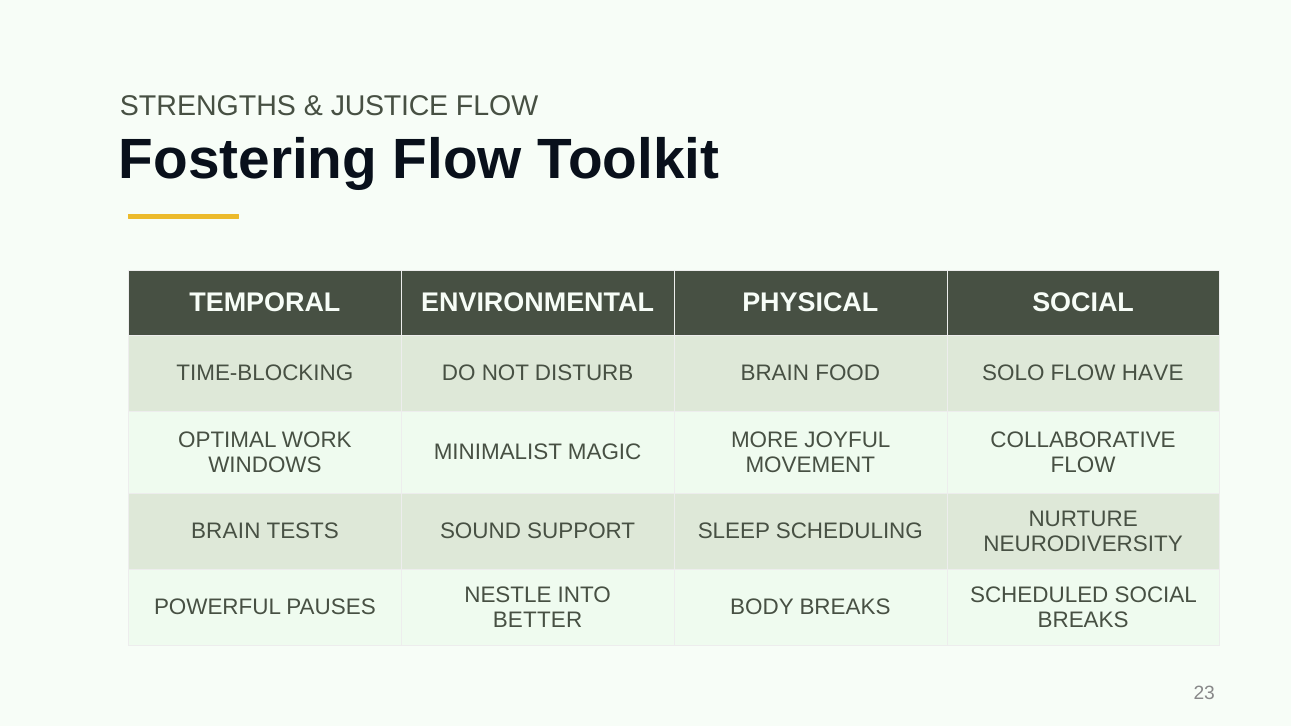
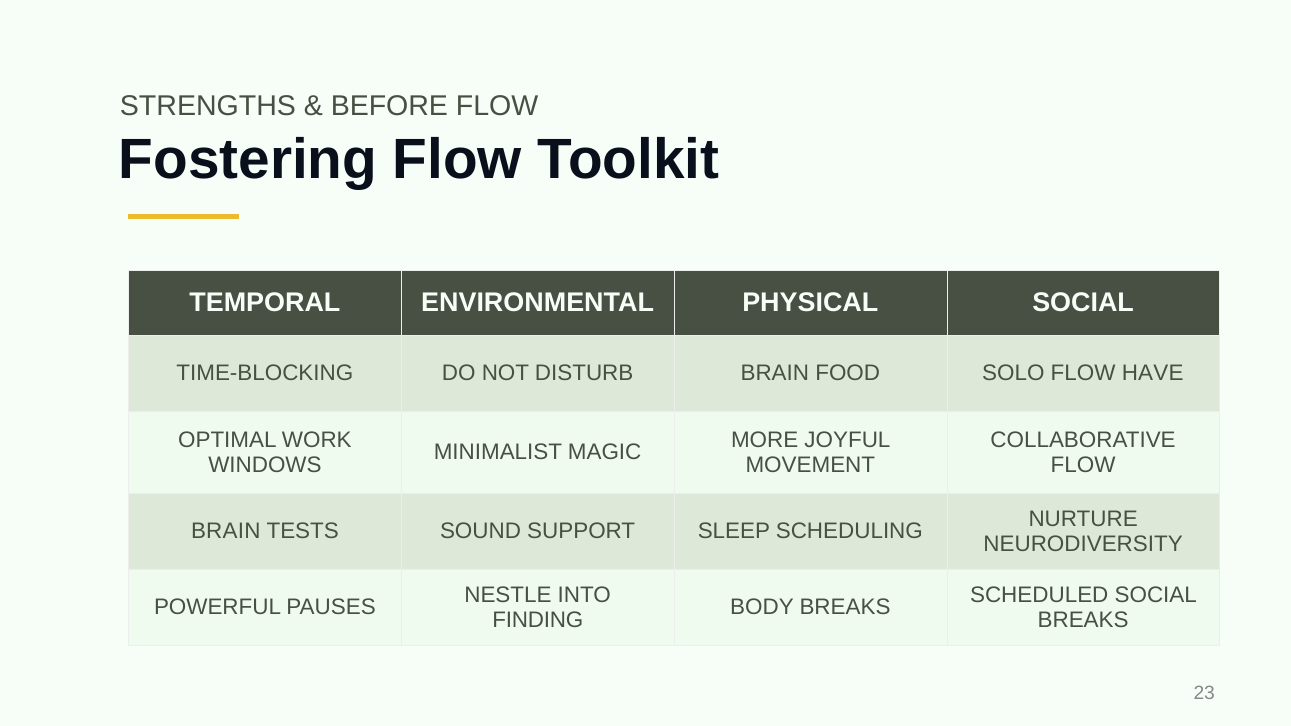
JUSTICE: JUSTICE -> BEFORE
BETTER: BETTER -> FINDING
